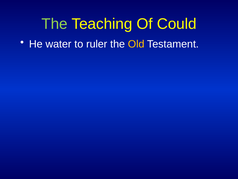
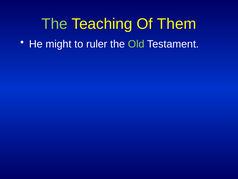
Could: Could -> Them
water: water -> might
Old colour: yellow -> light green
